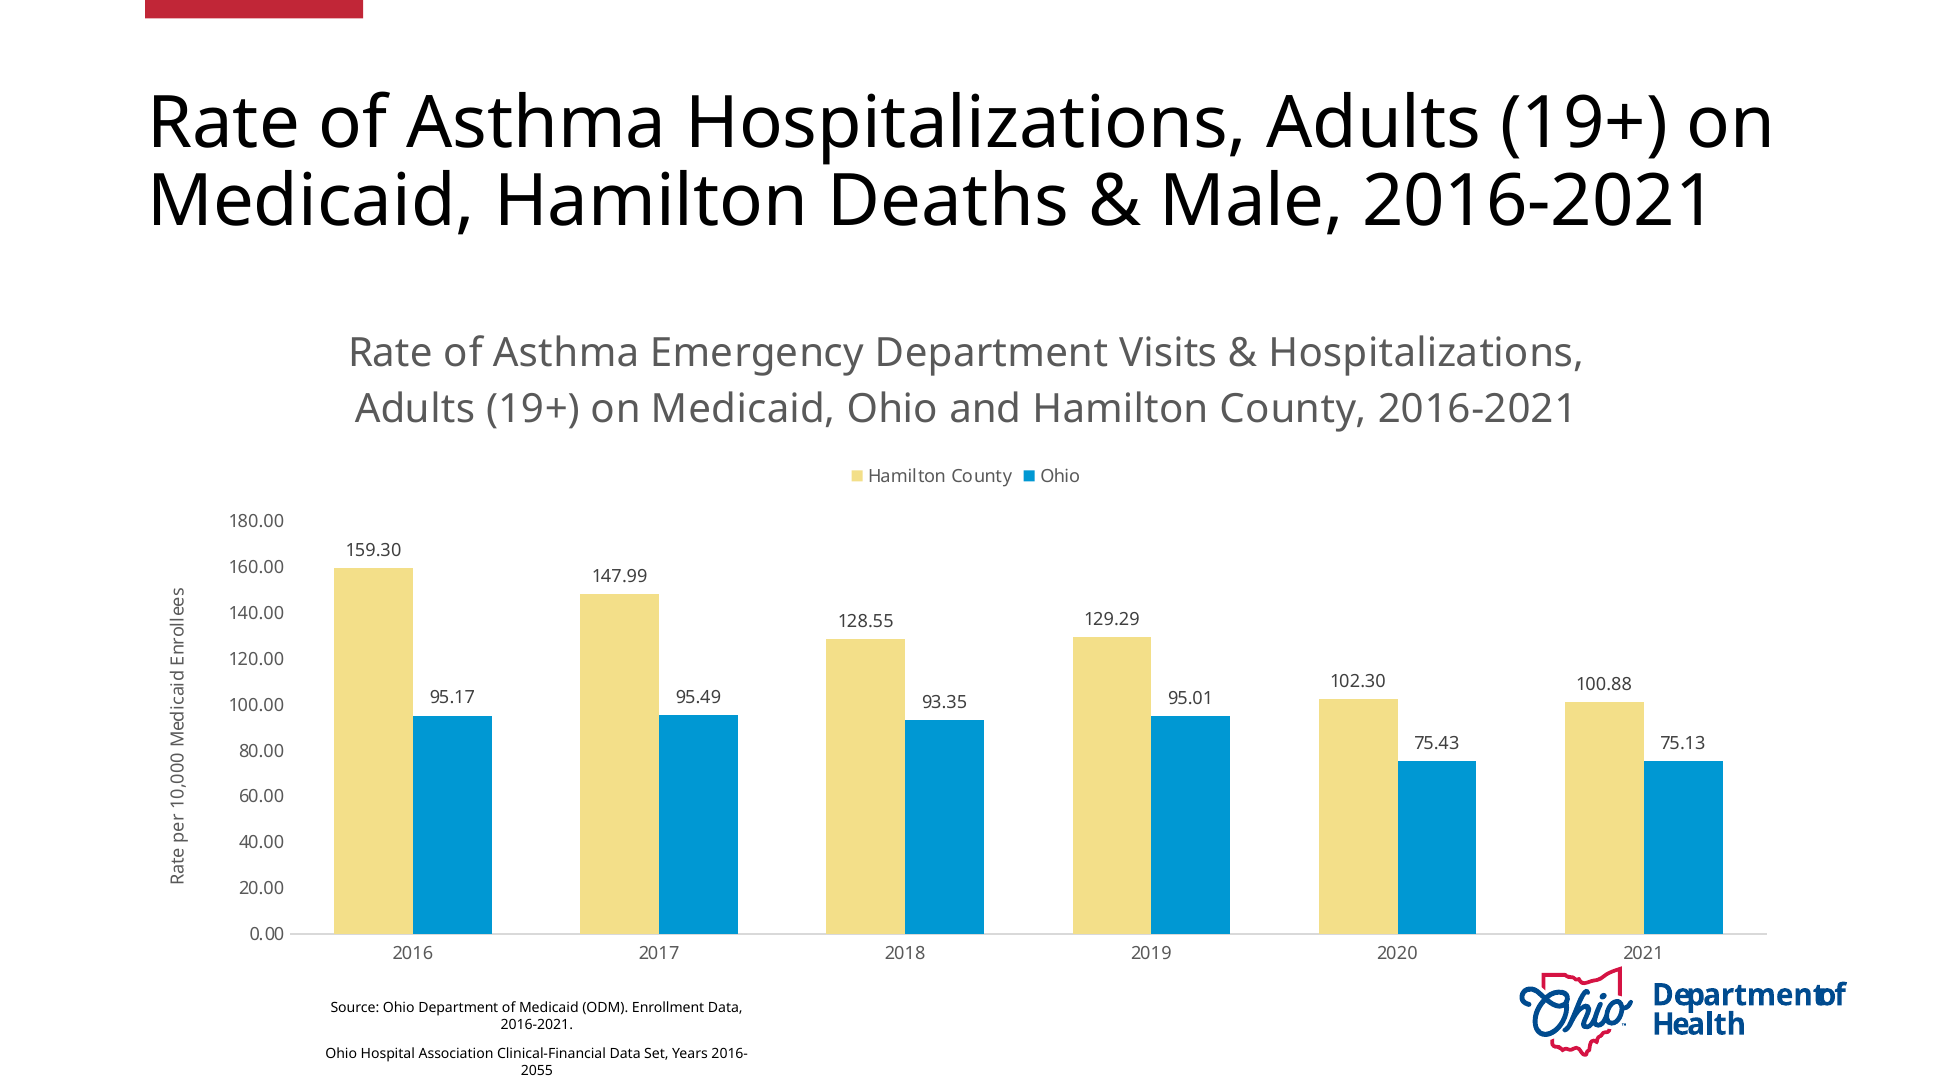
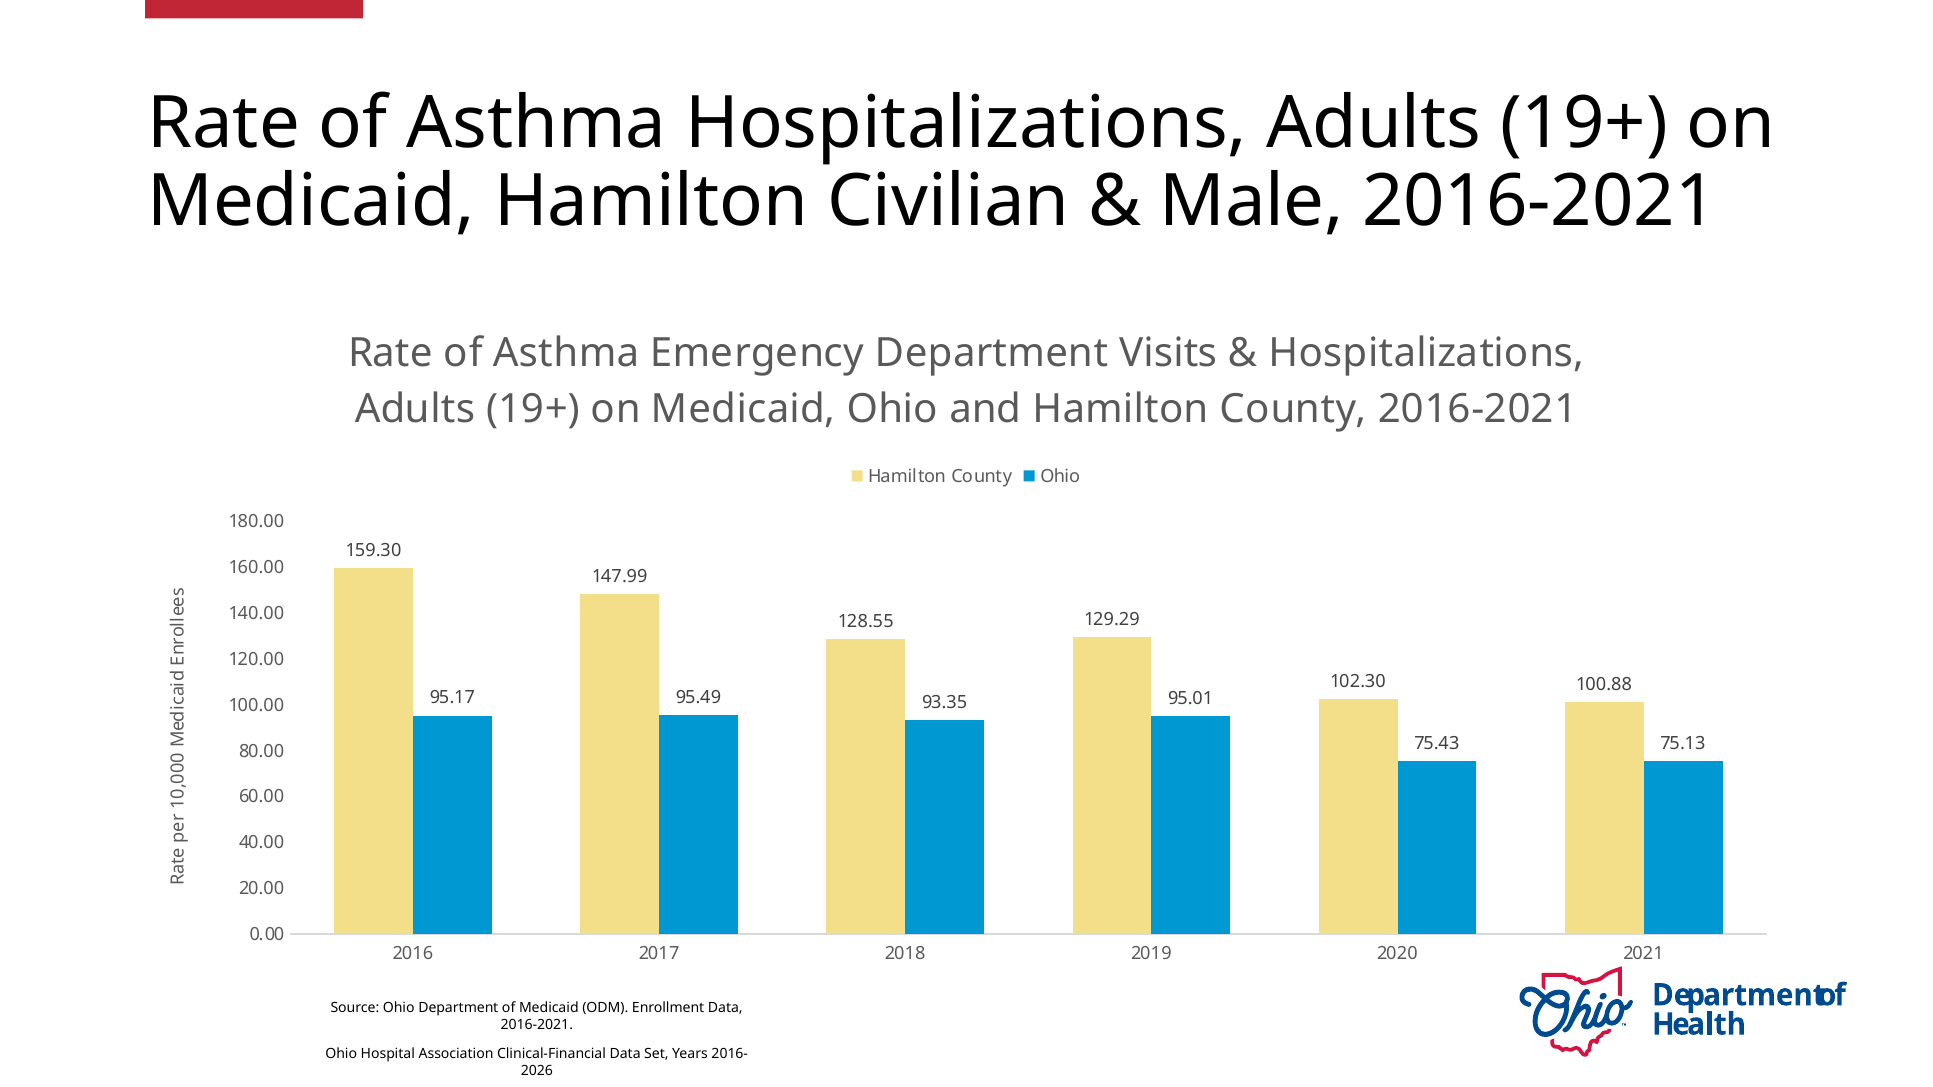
Deaths: Deaths -> Civilian
2055: 2055 -> 2026
